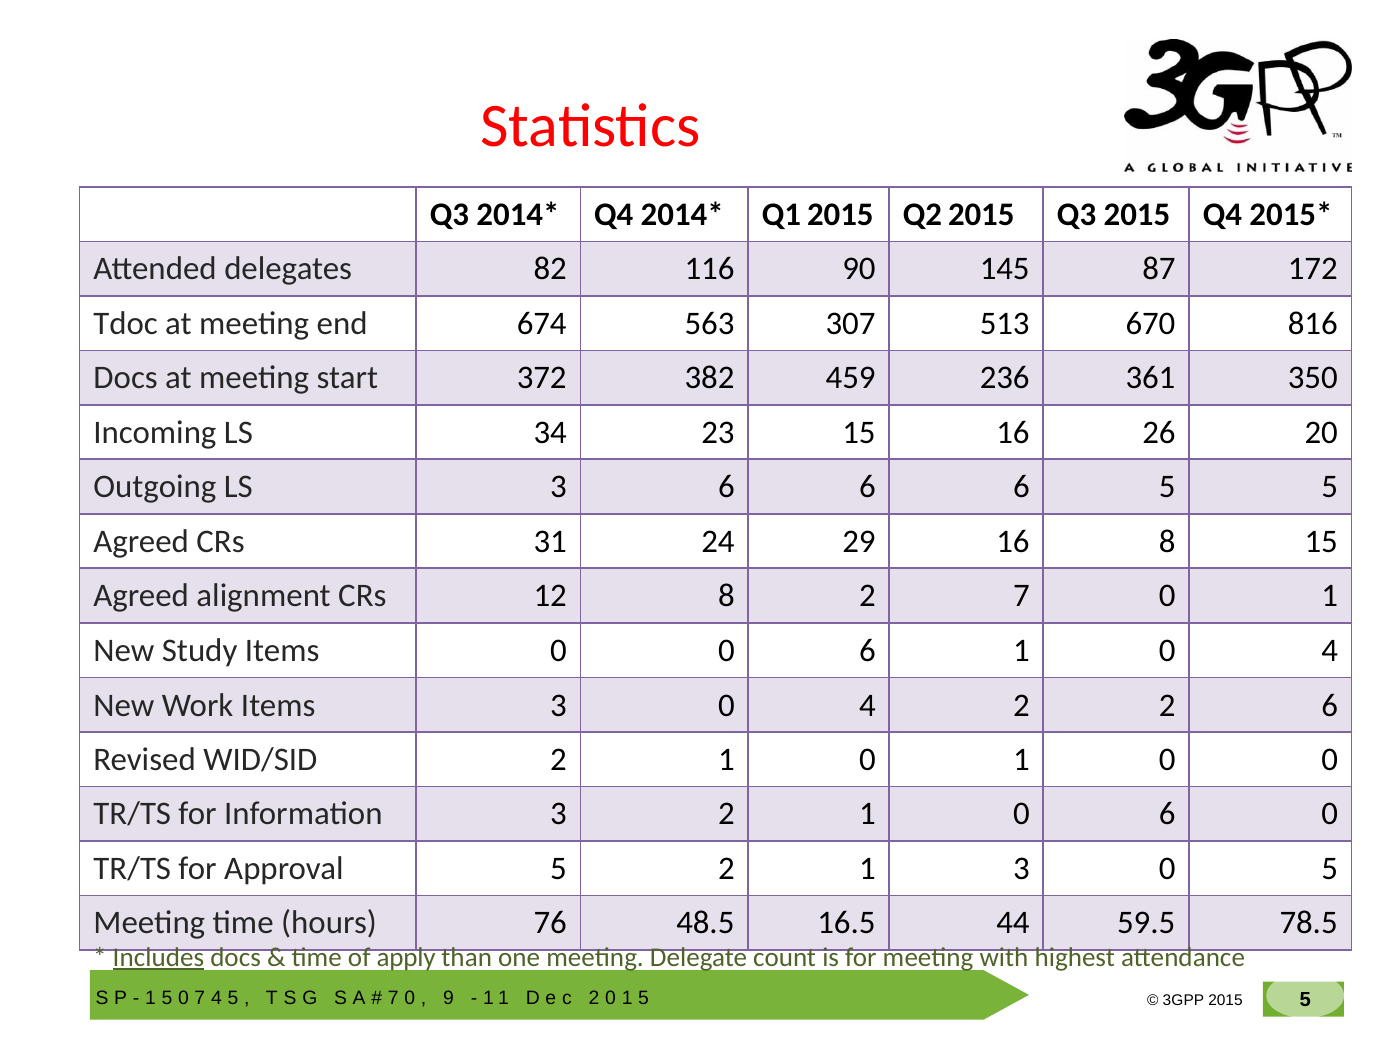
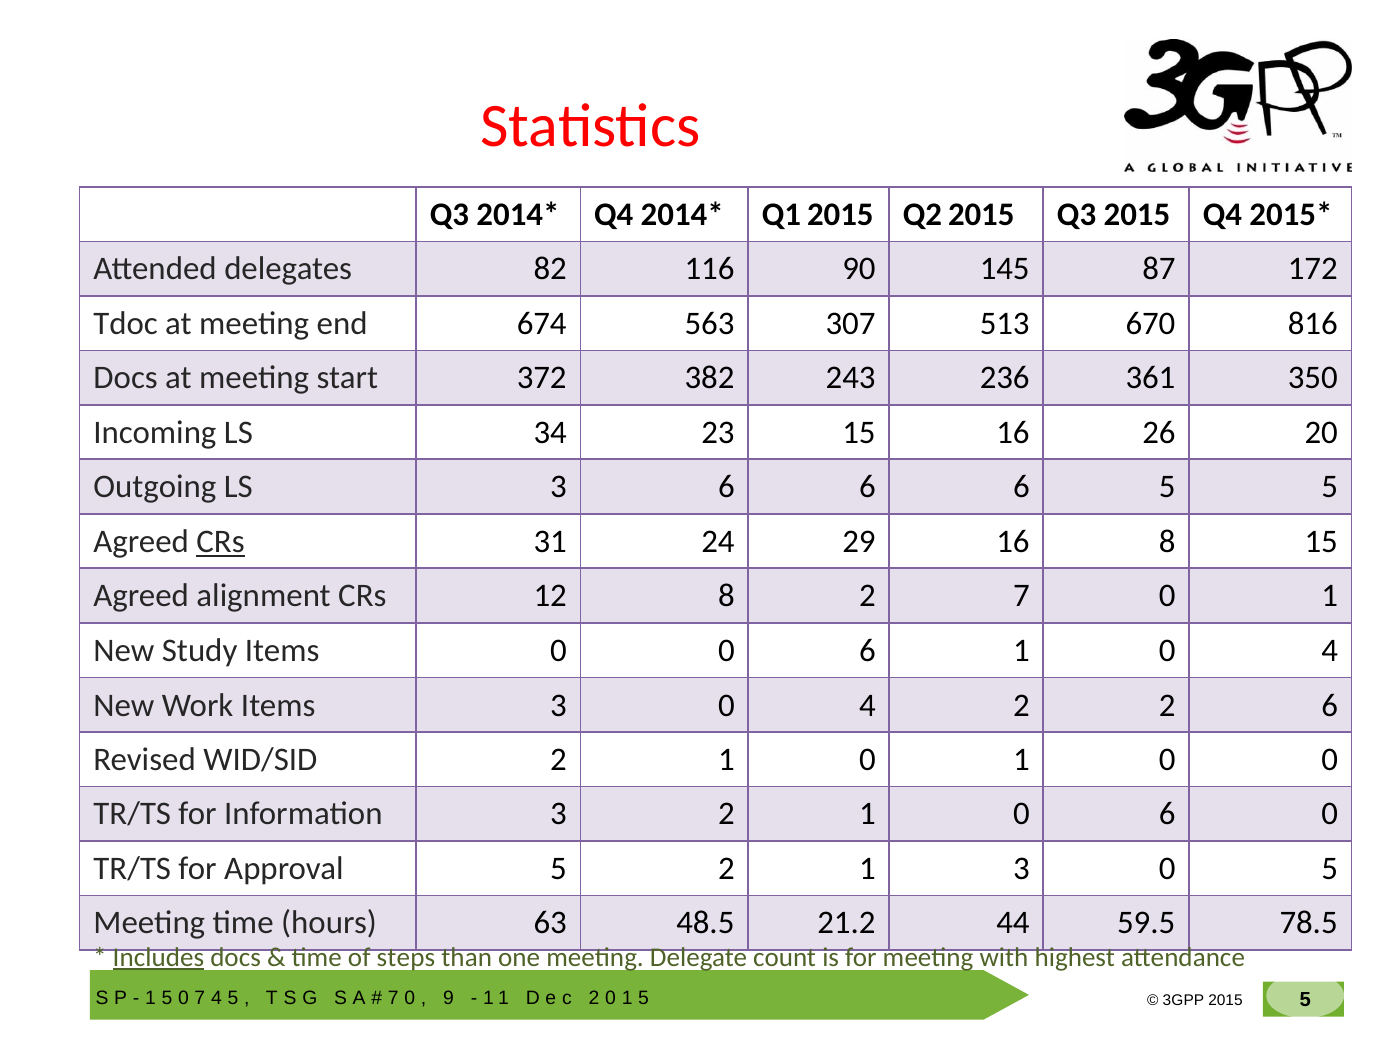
459: 459 -> 243
CRs at (221, 541) underline: none -> present
76: 76 -> 63
16.5: 16.5 -> 21.2
apply: apply -> steps
